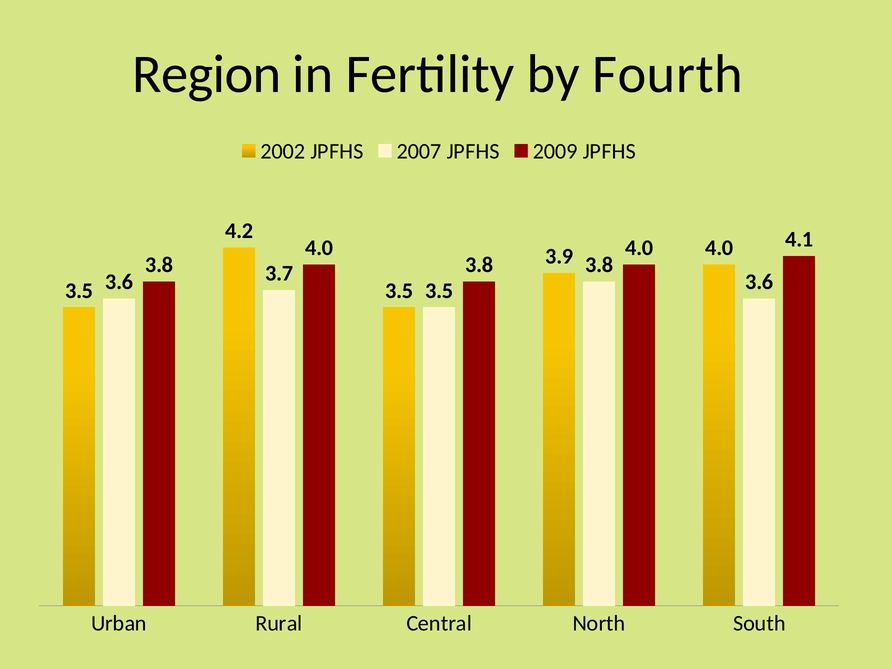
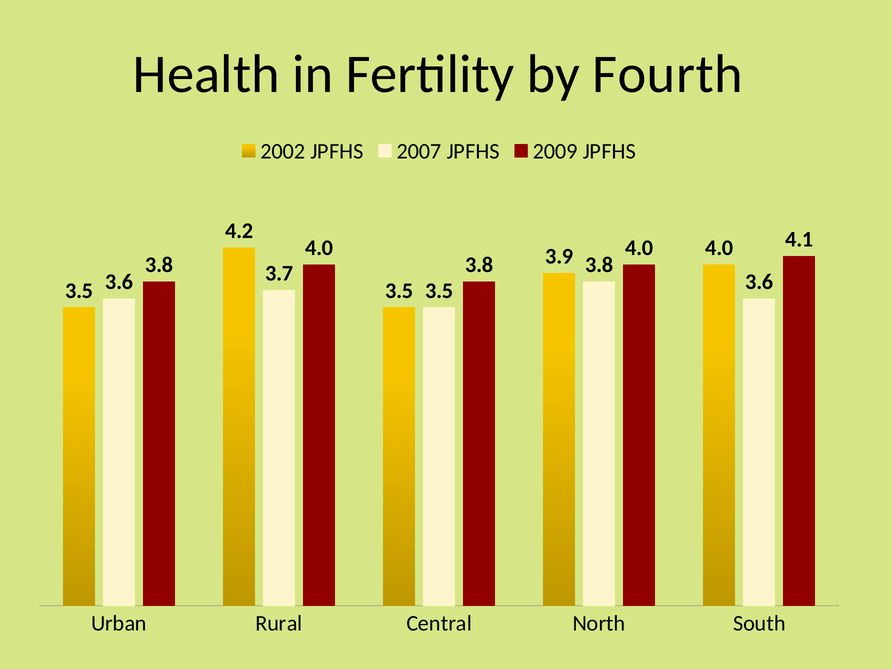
Region: Region -> Health
